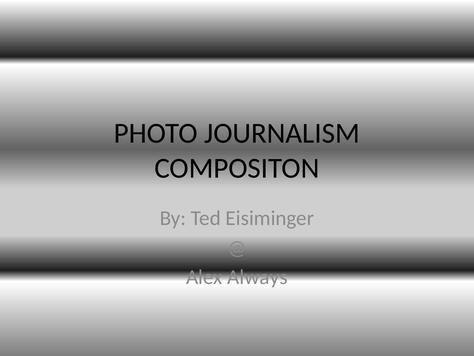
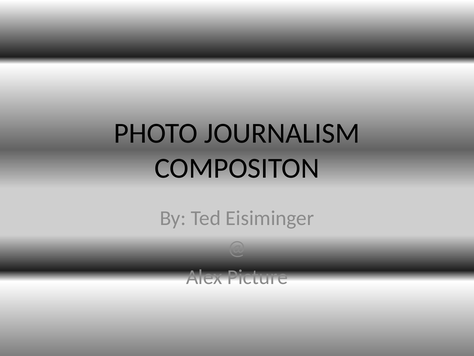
Always: Always -> Picture
